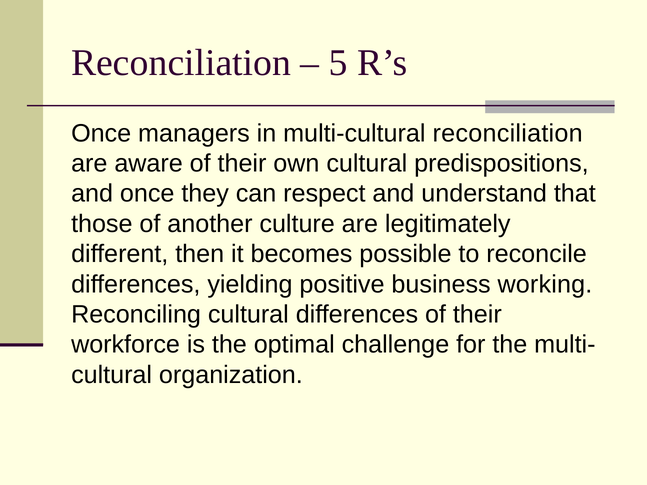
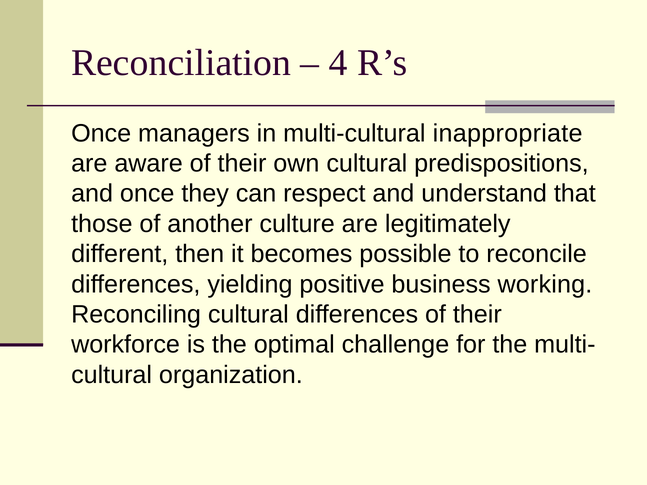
5: 5 -> 4
multi-cultural reconciliation: reconciliation -> inappropriate
